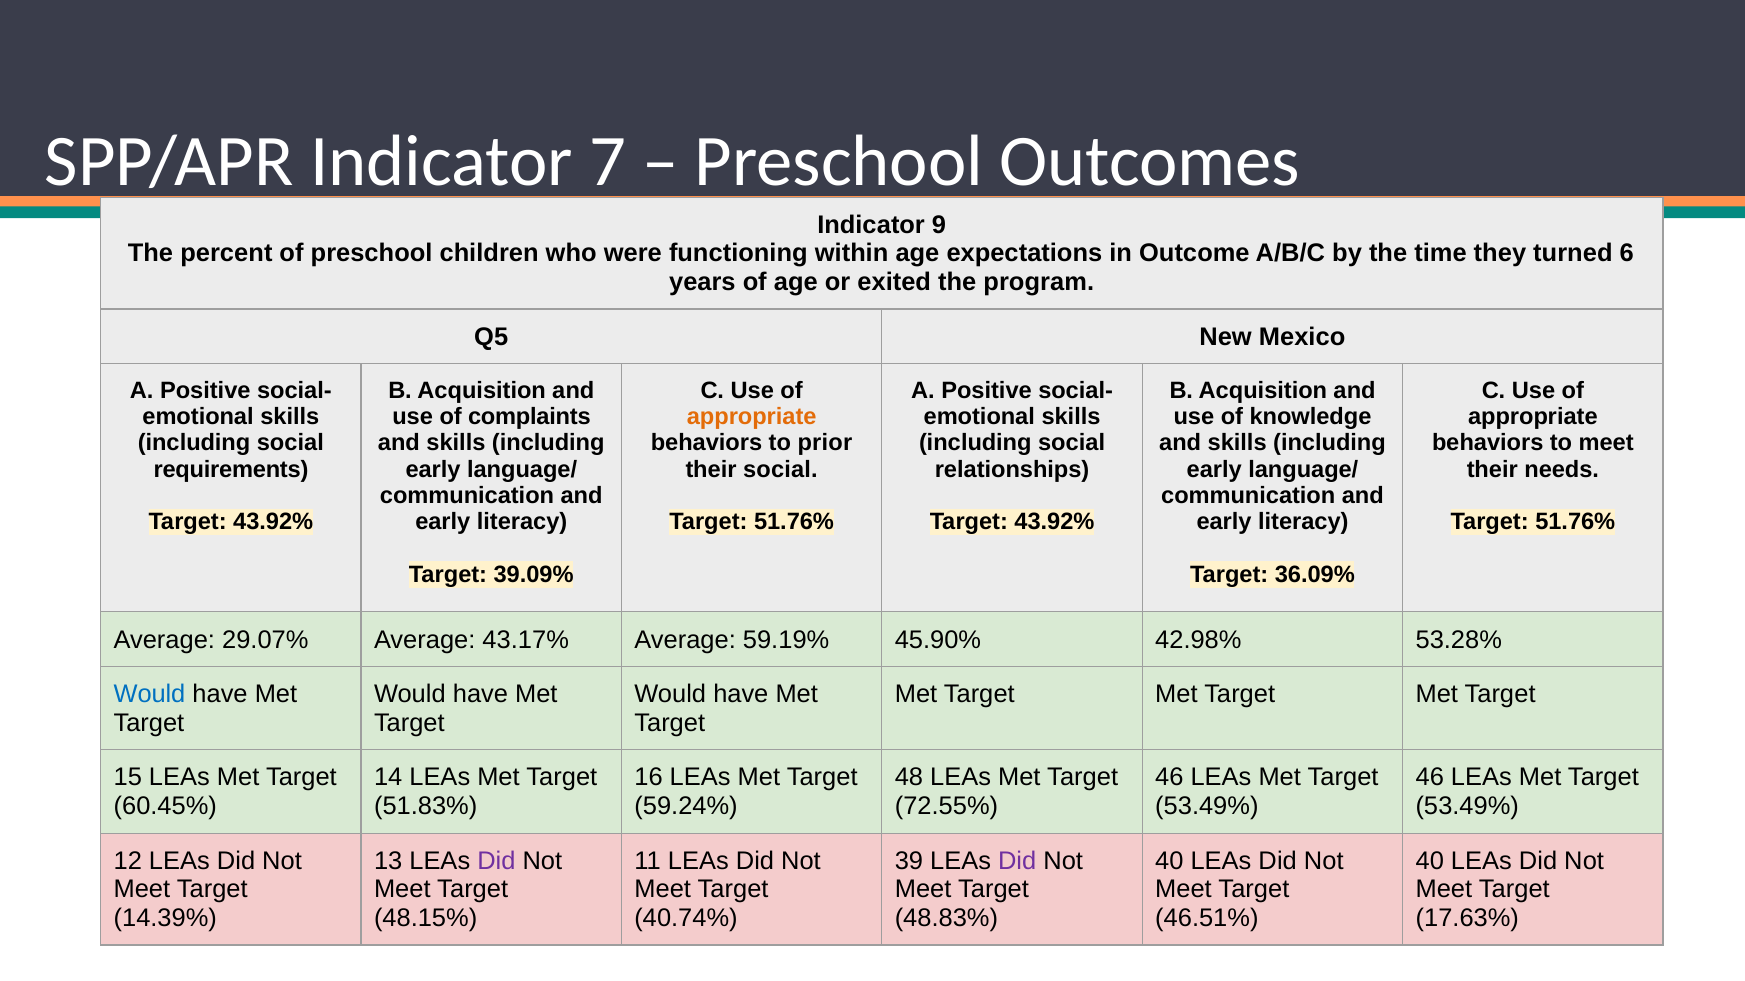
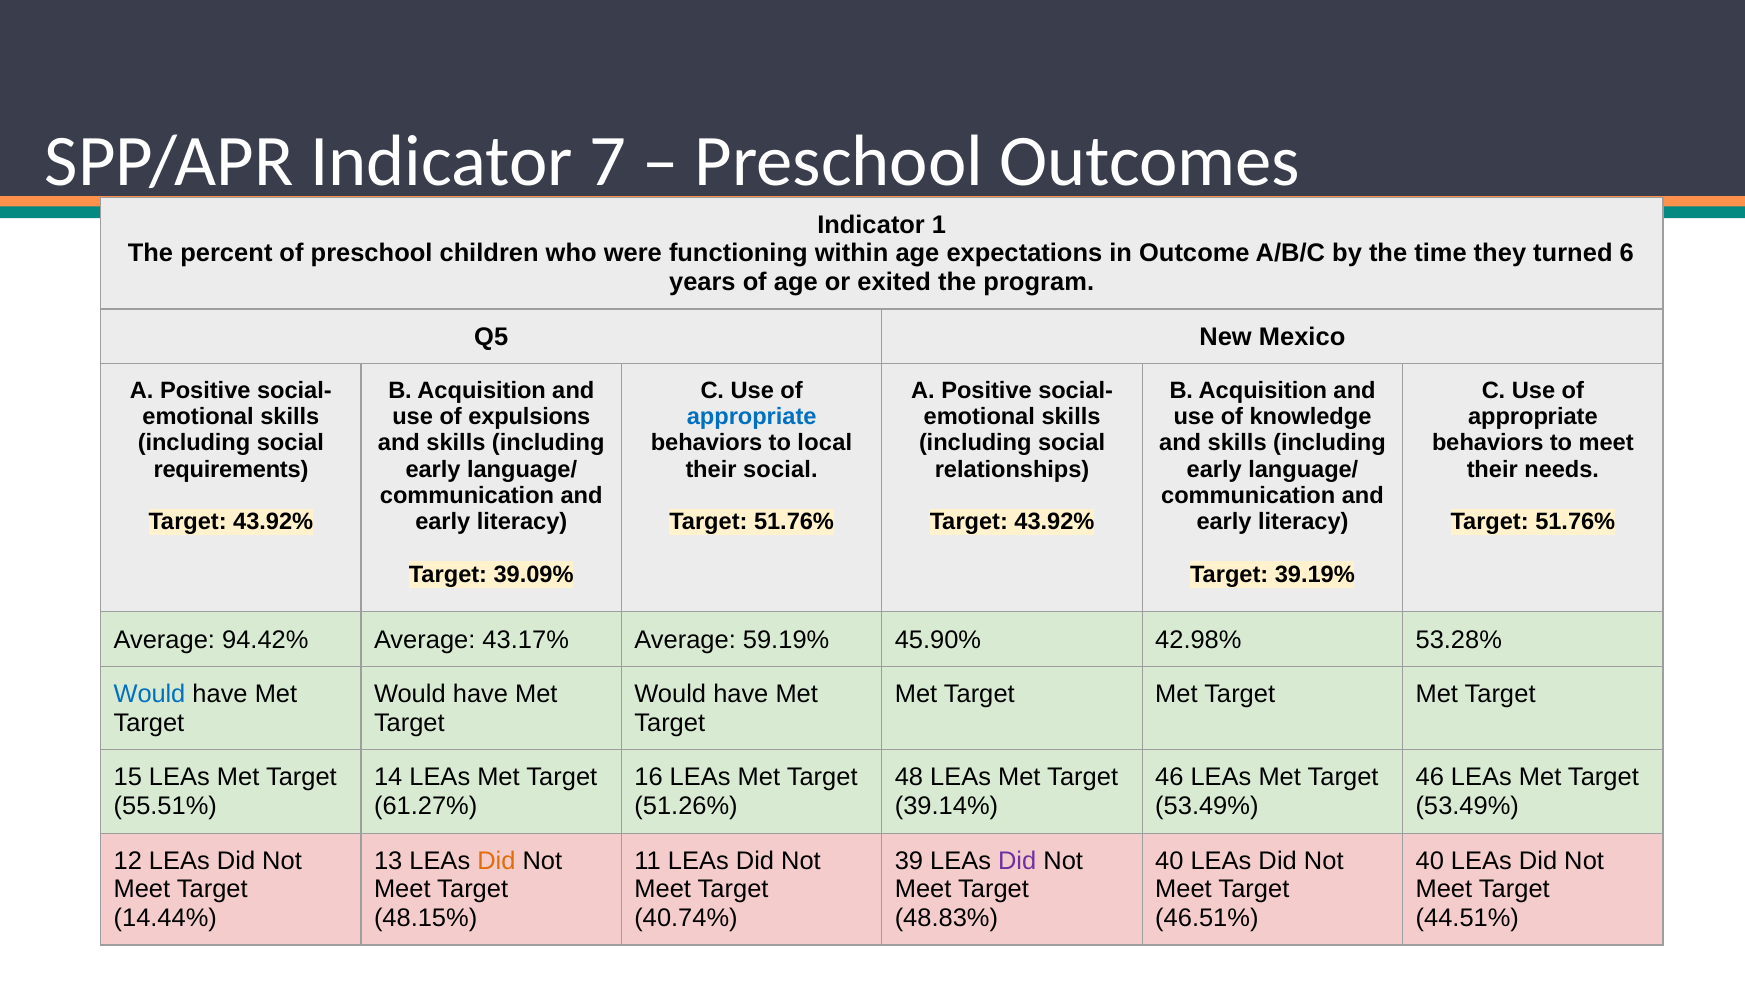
9: 9 -> 1
complaints: complaints -> expulsions
appropriate at (752, 417) colour: orange -> blue
prior: prior -> local
36.09%: 36.09% -> 39.19%
29.07%: 29.07% -> 94.42%
60.45%: 60.45% -> 55.51%
51.83%: 51.83% -> 61.27%
59.24%: 59.24% -> 51.26%
72.55%: 72.55% -> 39.14%
Did at (496, 861) colour: purple -> orange
14.39%: 14.39% -> 14.44%
17.63%: 17.63% -> 44.51%
